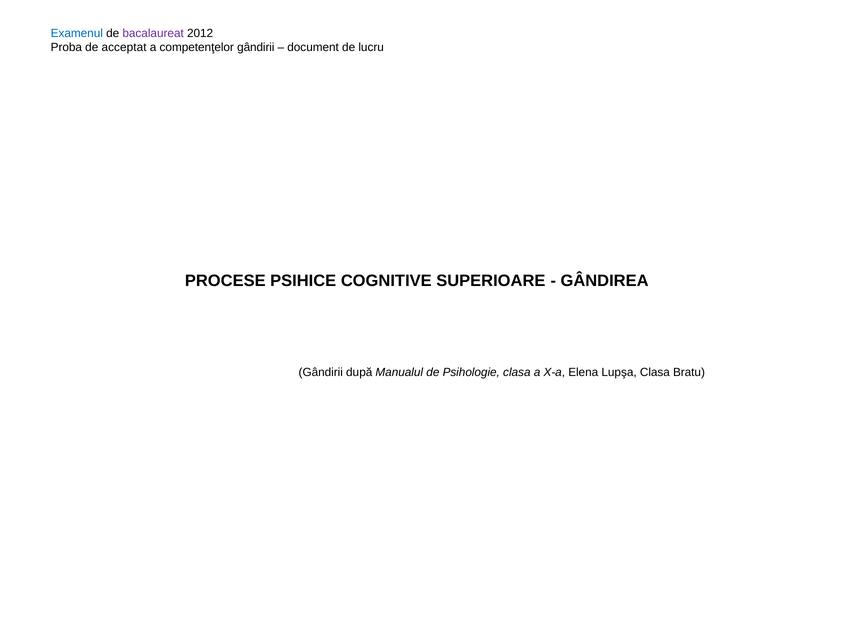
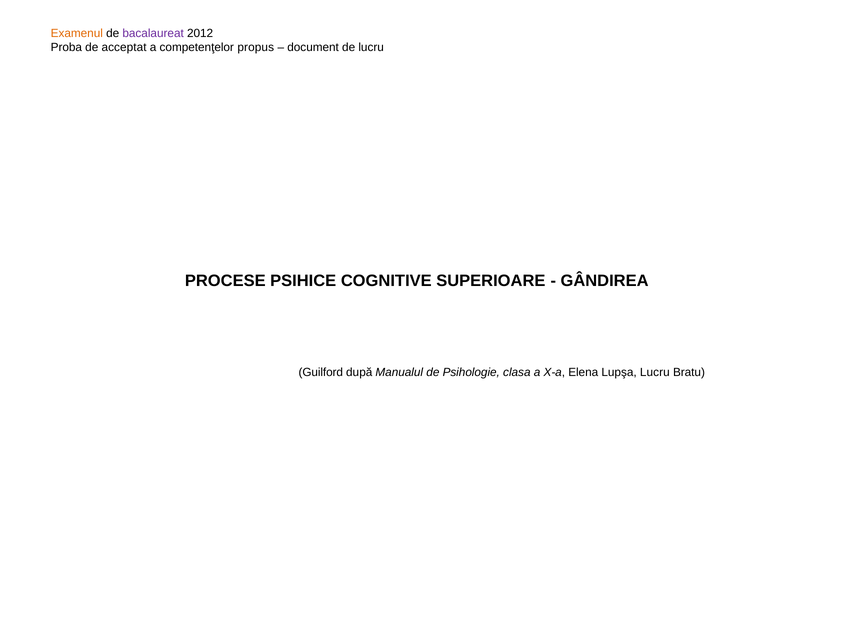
Examenul colour: blue -> orange
competenţelor gândirii: gândirii -> propus
Gândirii at (321, 373): Gândirii -> Guilford
Lupşa Clasa: Clasa -> Lucru
